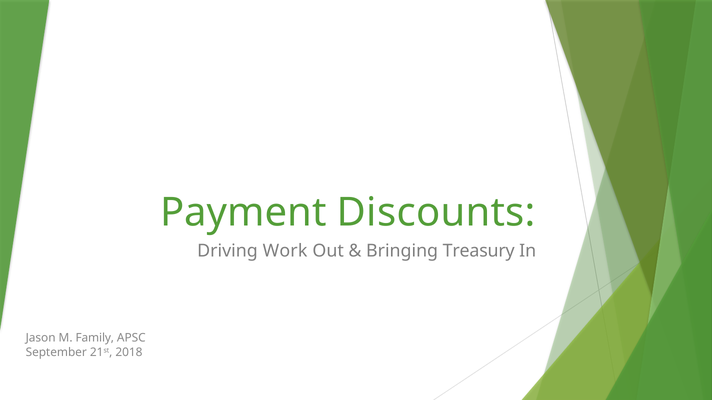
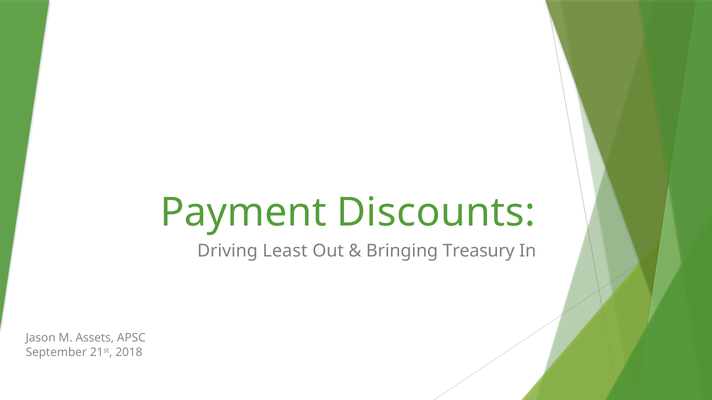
Work: Work -> Least
Family: Family -> Assets
